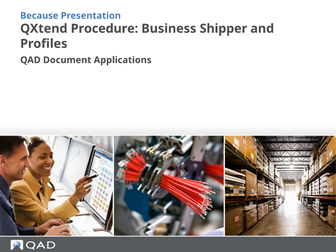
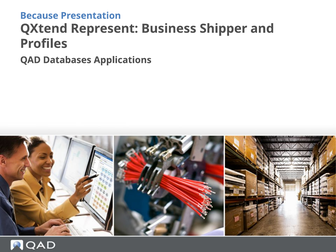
Procedure: Procedure -> Represent
Document: Document -> Databases
